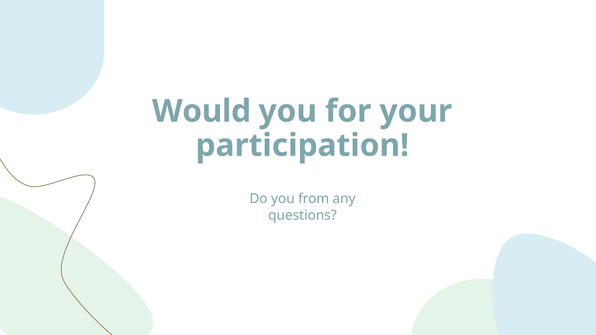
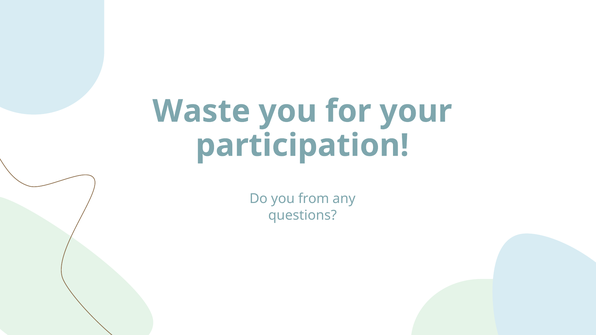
Would: Would -> Waste
